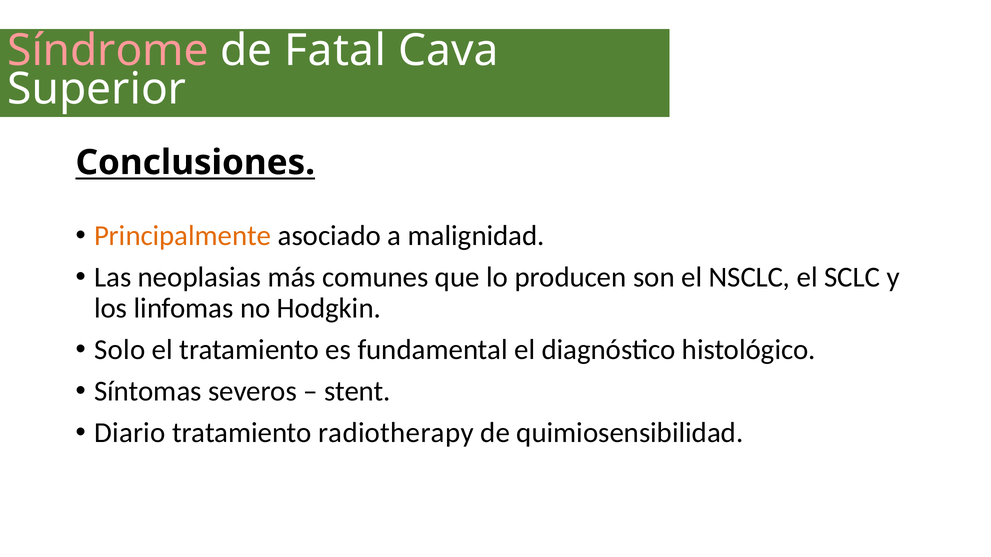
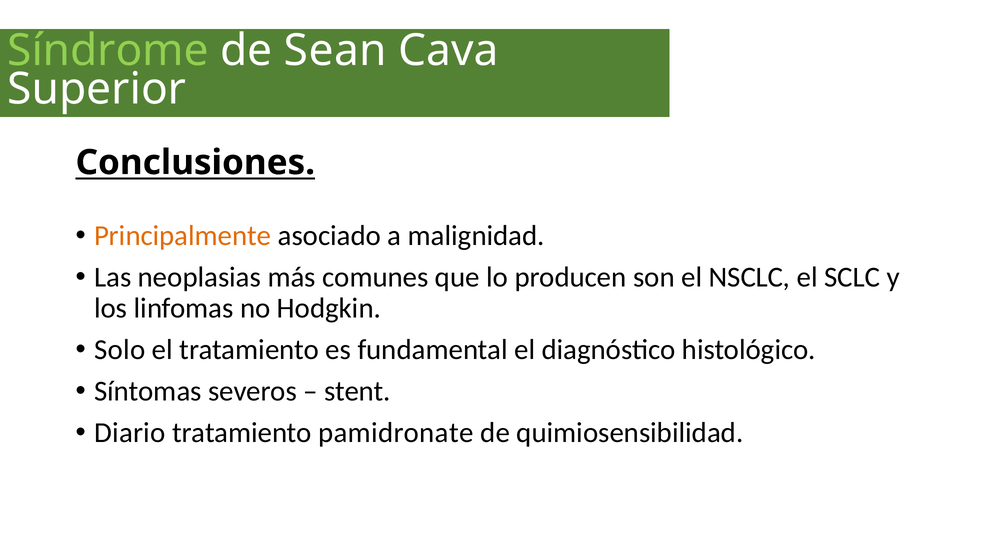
Síndrome colour: pink -> light green
Fatal: Fatal -> Sean
radiotherapy: radiotherapy -> pamidronate
